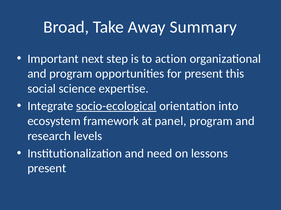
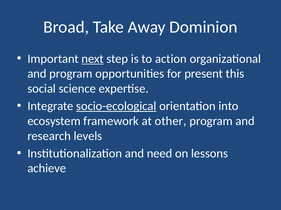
Summary: Summary -> Dominion
next underline: none -> present
panel: panel -> other
present at (47, 169): present -> achieve
